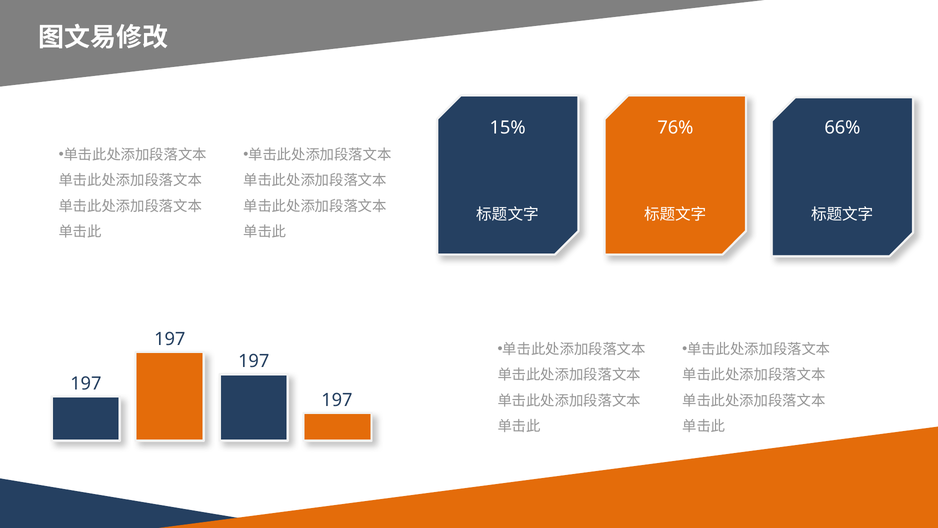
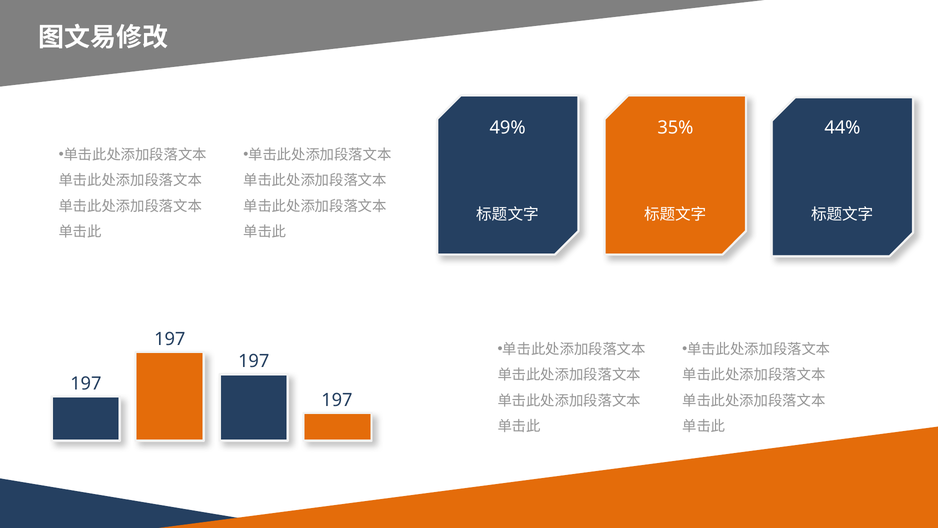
15%: 15% -> 49%
76%: 76% -> 35%
66%: 66% -> 44%
